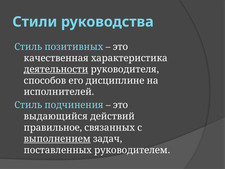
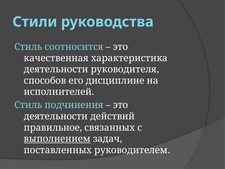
позитивных: позитивных -> соотносится
деятельности at (56, 69) underline: present -> none
выдающийся at (56, 116): выдающийся -> деятельности
